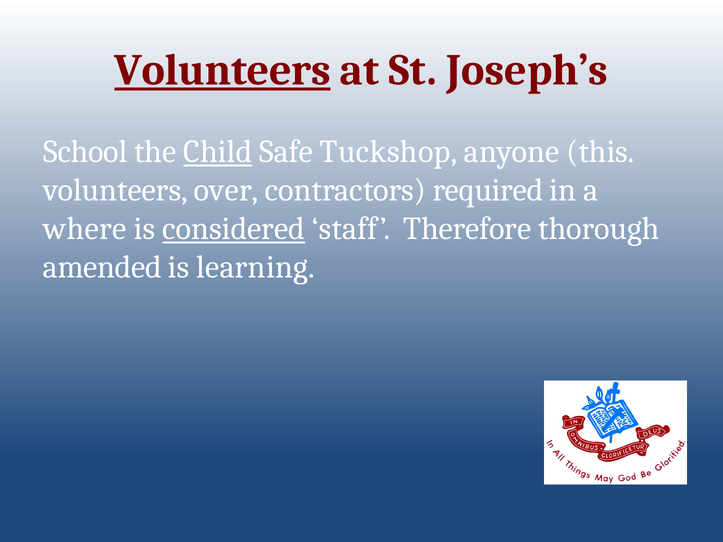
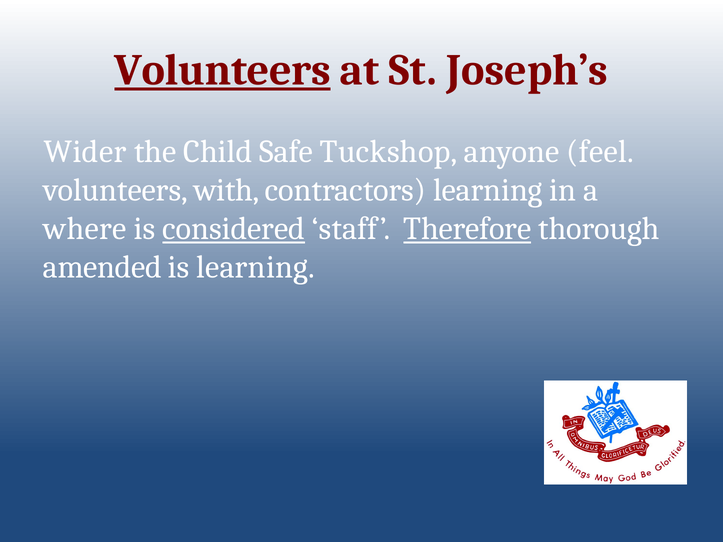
School: School -> Wider
Child underline: present -> none
this: this -> feel
over: over -> with
contractors required: required -> learning
Therefore underline: none -> present
